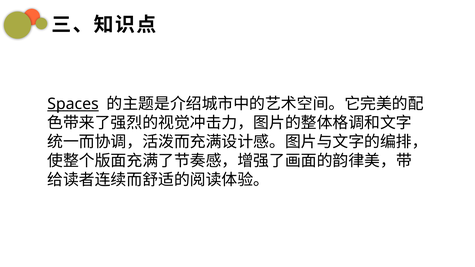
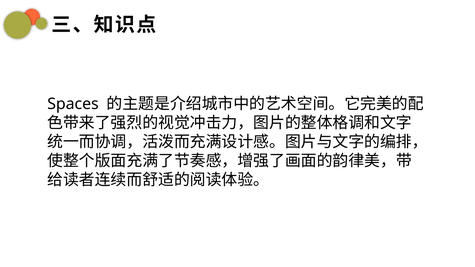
Spaces underline: present -> none
